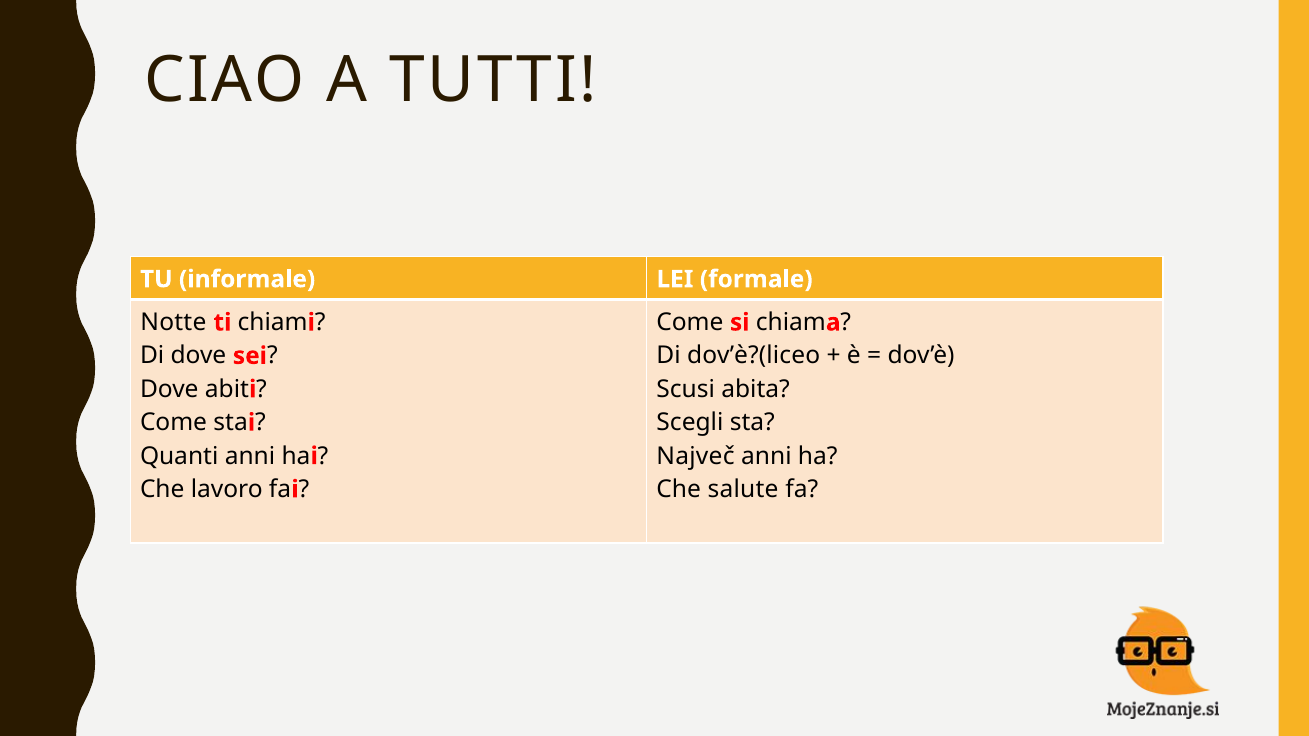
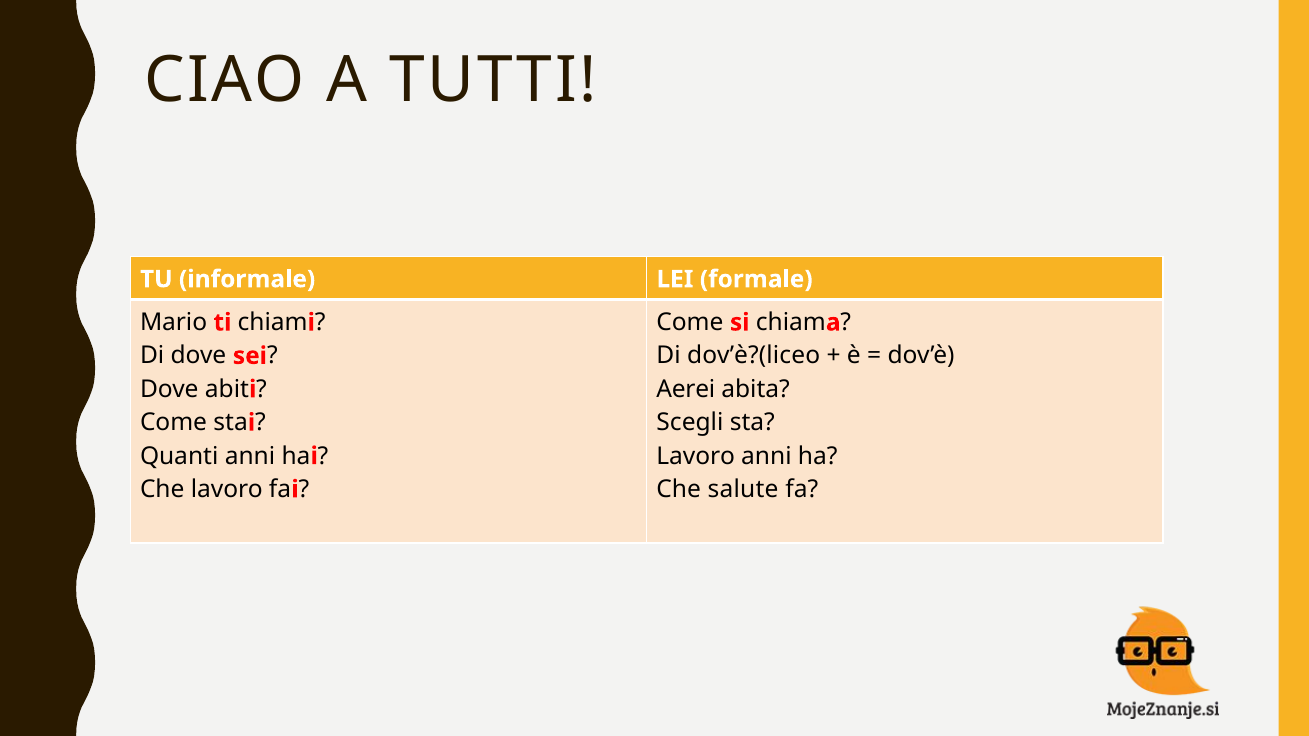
Notte: Notte -> Mario
Scusi: Scusi -> Aerei
Največ at (696, 456): Največ -> Lavoro
